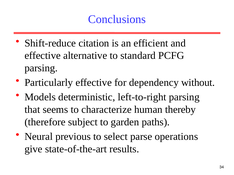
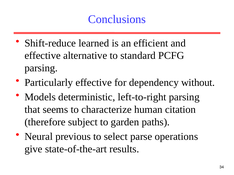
citation: citation -> learned
thereby: thereby -> citation
